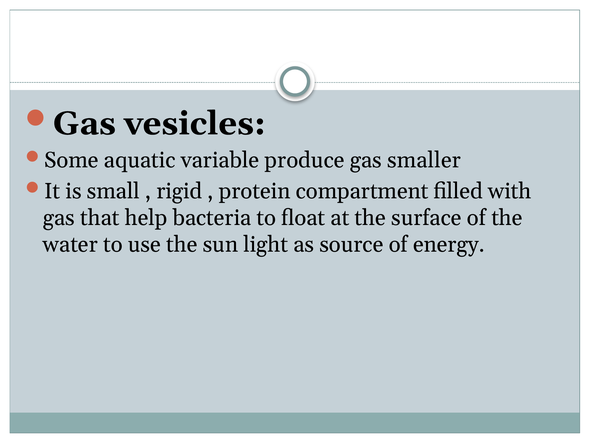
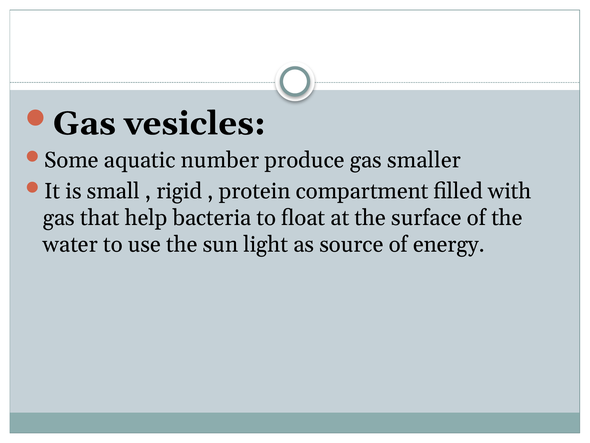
variable: variable -> number
